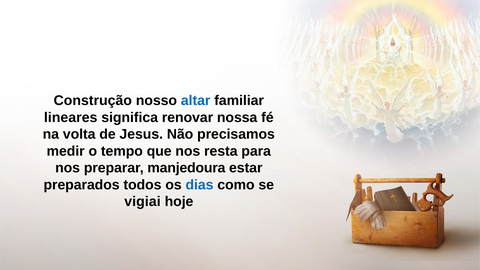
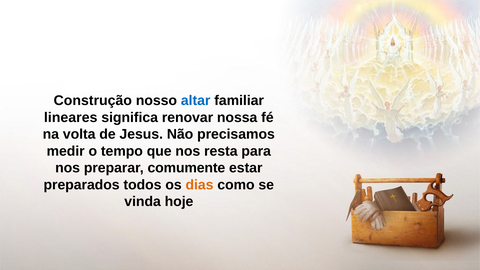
manjedoura: manjedoura -> comumente
dias colour: blue -> orange
vigiai: vigiai -> vinda
